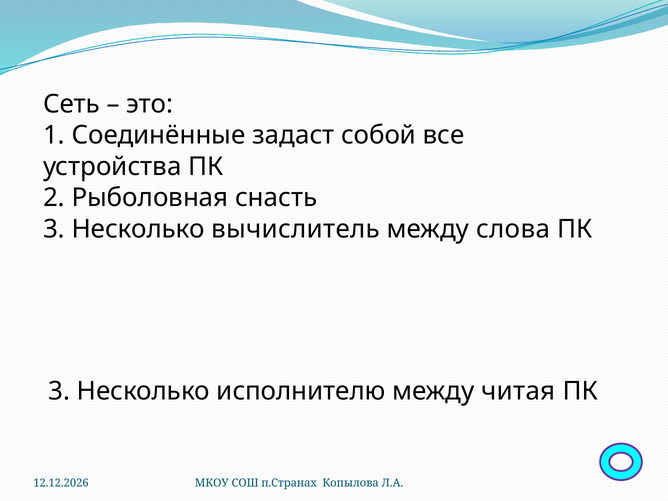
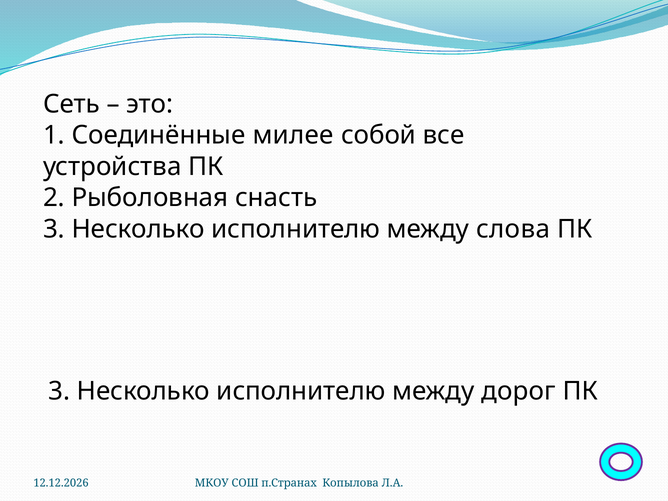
задаст: задаст -> милее
вычислитель at (296, 229): вычислитель -> исполнителю
читая: читая -> дорог
